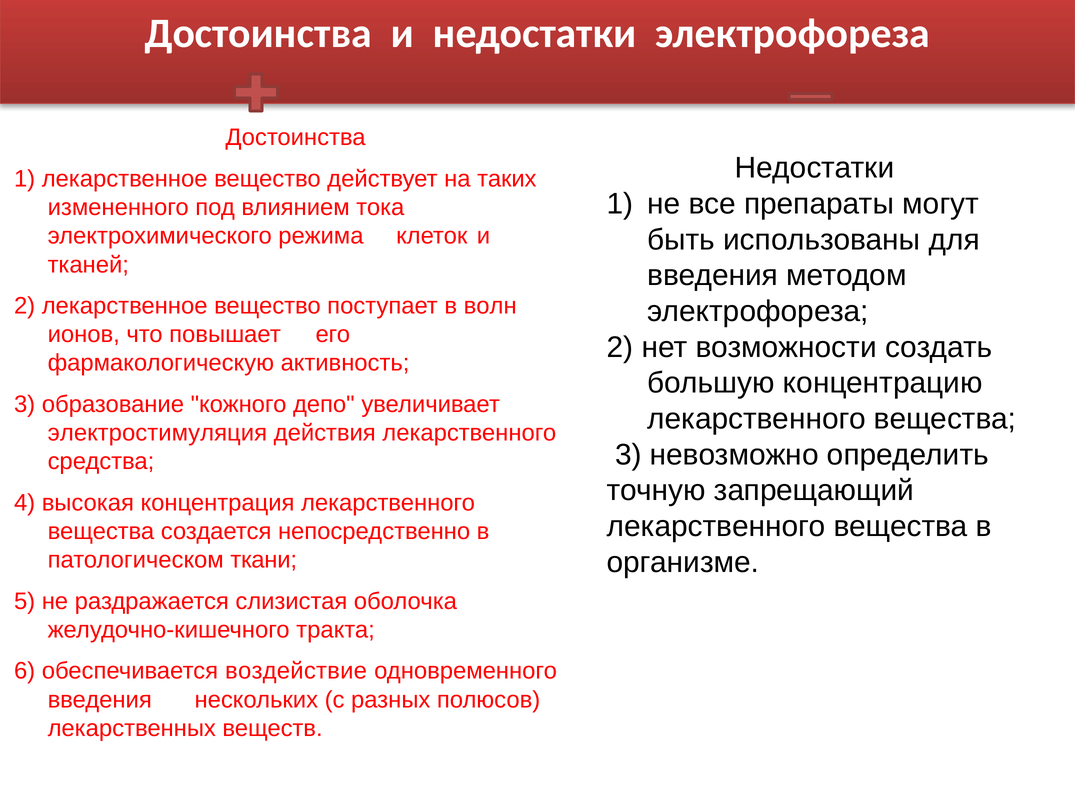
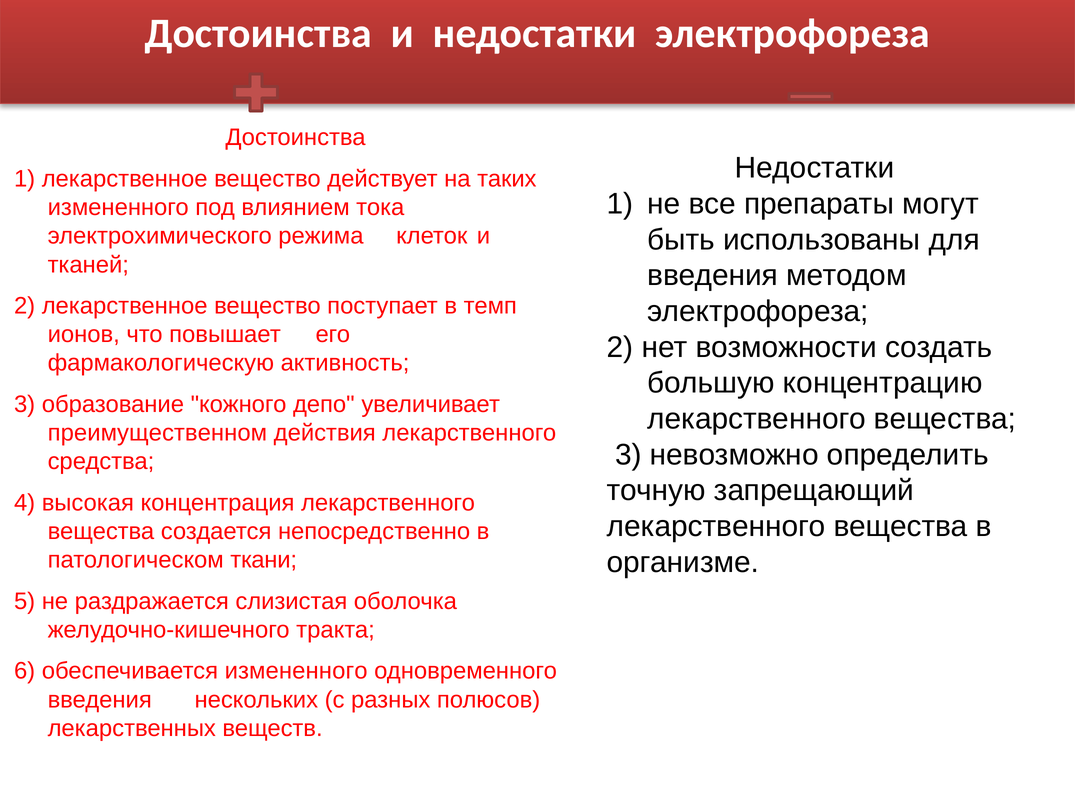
волн: волн -> темп
электростимуляция: электростимуляция -> преимущественном
обеспечивается воздействие: воздействие -> измененного
